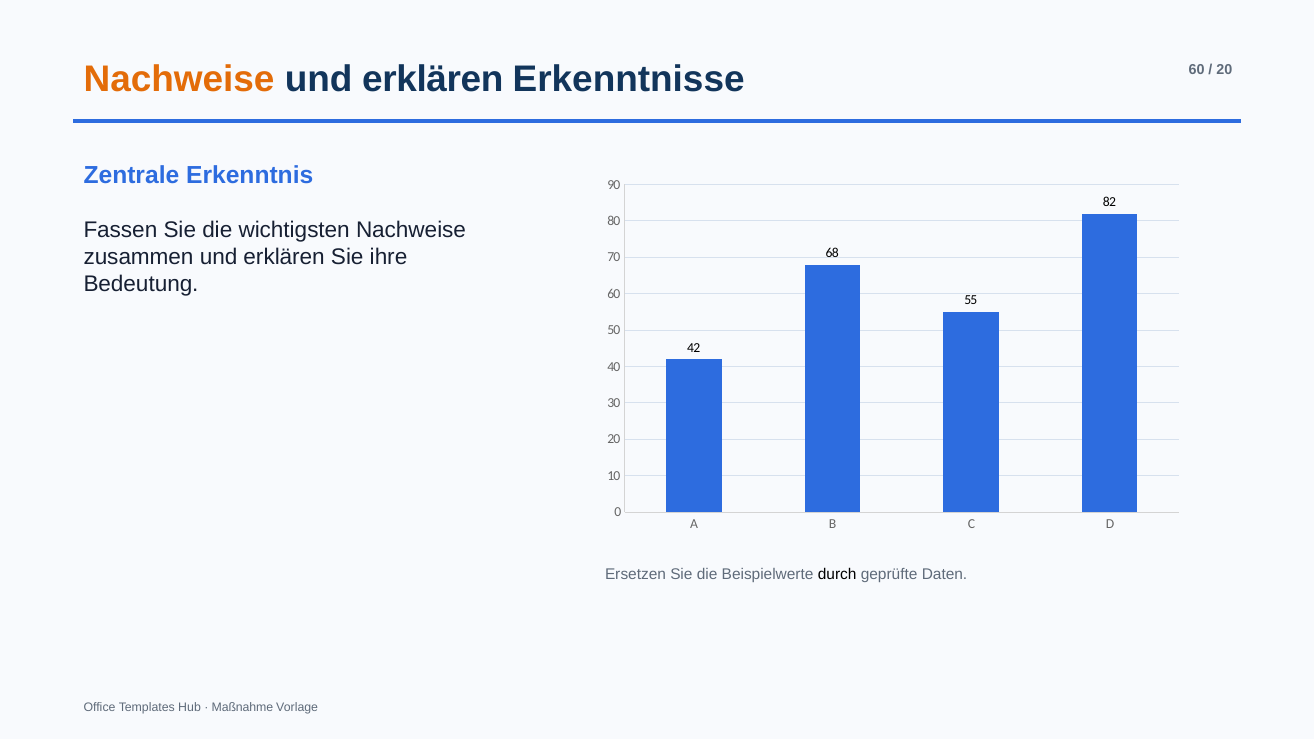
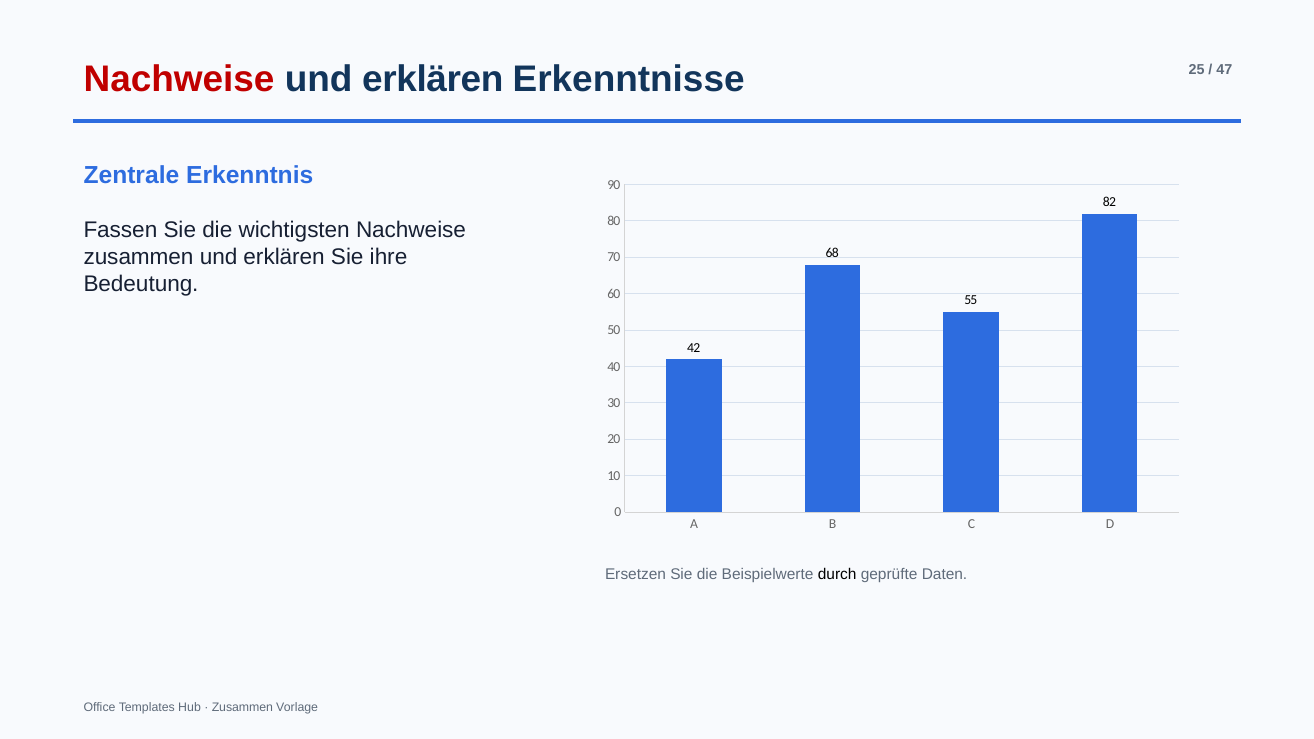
Nachweise at (179, 79) colour: orange -> red
Erkenntnisse 60: 60 -> 25
20 at (1224, 70): 20 -> 47
Maßnahme at (242, 707): Maßnahme -> Zusammen
